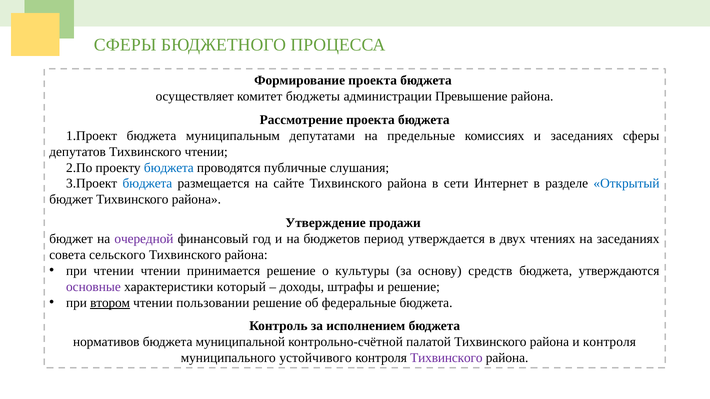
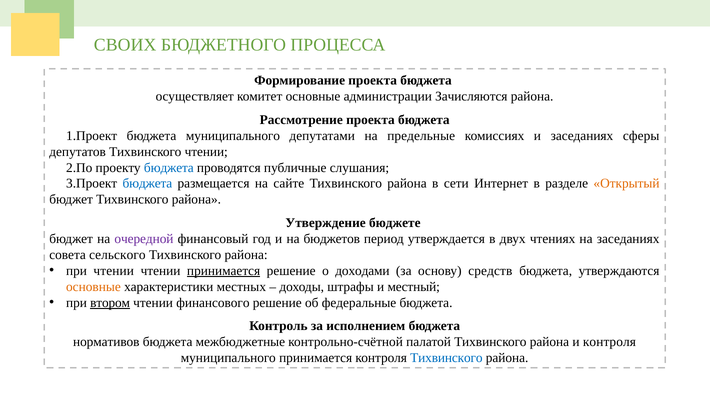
СФЕРЫ at (125, 45): СФЕРЫ -> СВОИХ
комитет бюджеты: бюджеты -> основные
Превышение: Превышение -> Зачисляются
бюджета муниципальным: муниципальным -> муниципального
Открытый colour: blue -> orange
продажи: продажи -> бюджете
принимается at (224, 271) underline: none -> present
культуры: культуры -> доходами
основные at (93, 287) colour: purple -> orange
который: который -> местных
и решение: решение -> местный
пользовании: пользовании -> финансового
муниципальной: муниципальной -> межбюджетные
муниципального устойчивого: устойчивого -> принимается
Тихвинского at (446, 358) colour: purple -> blue
